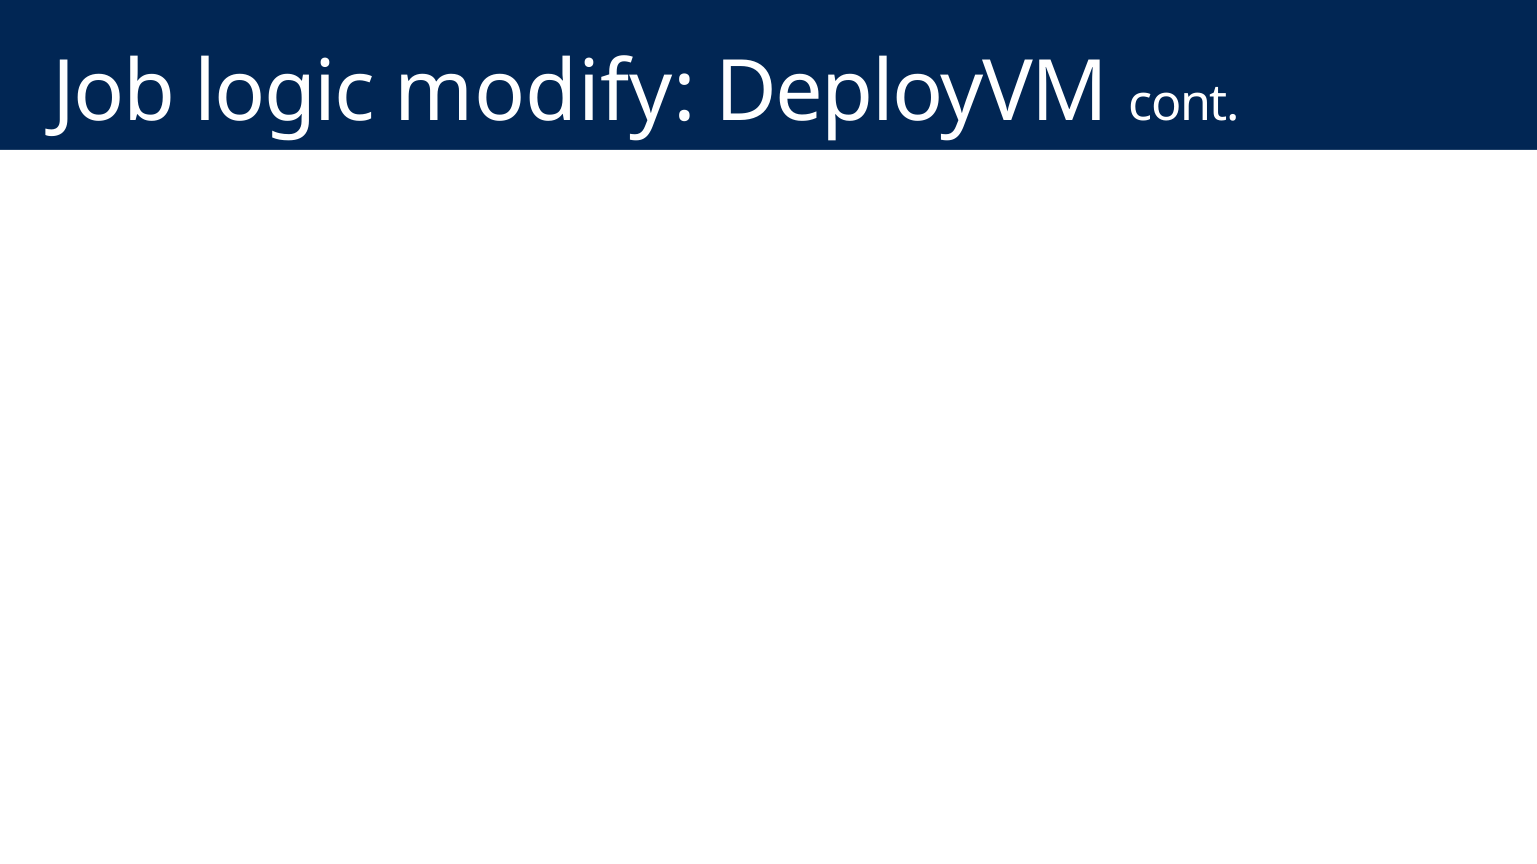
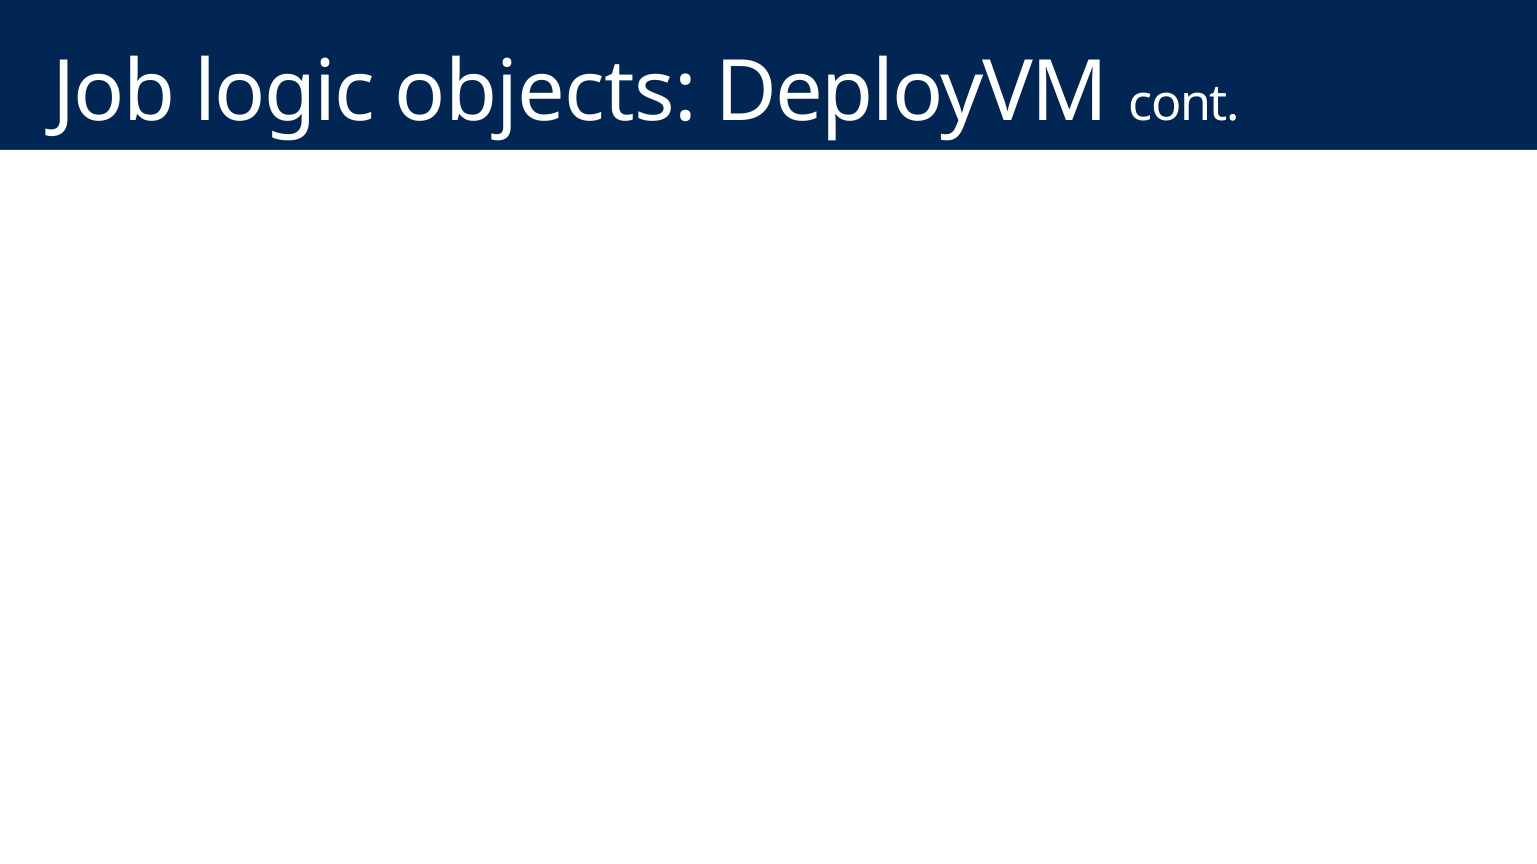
modify: modify -> objects
